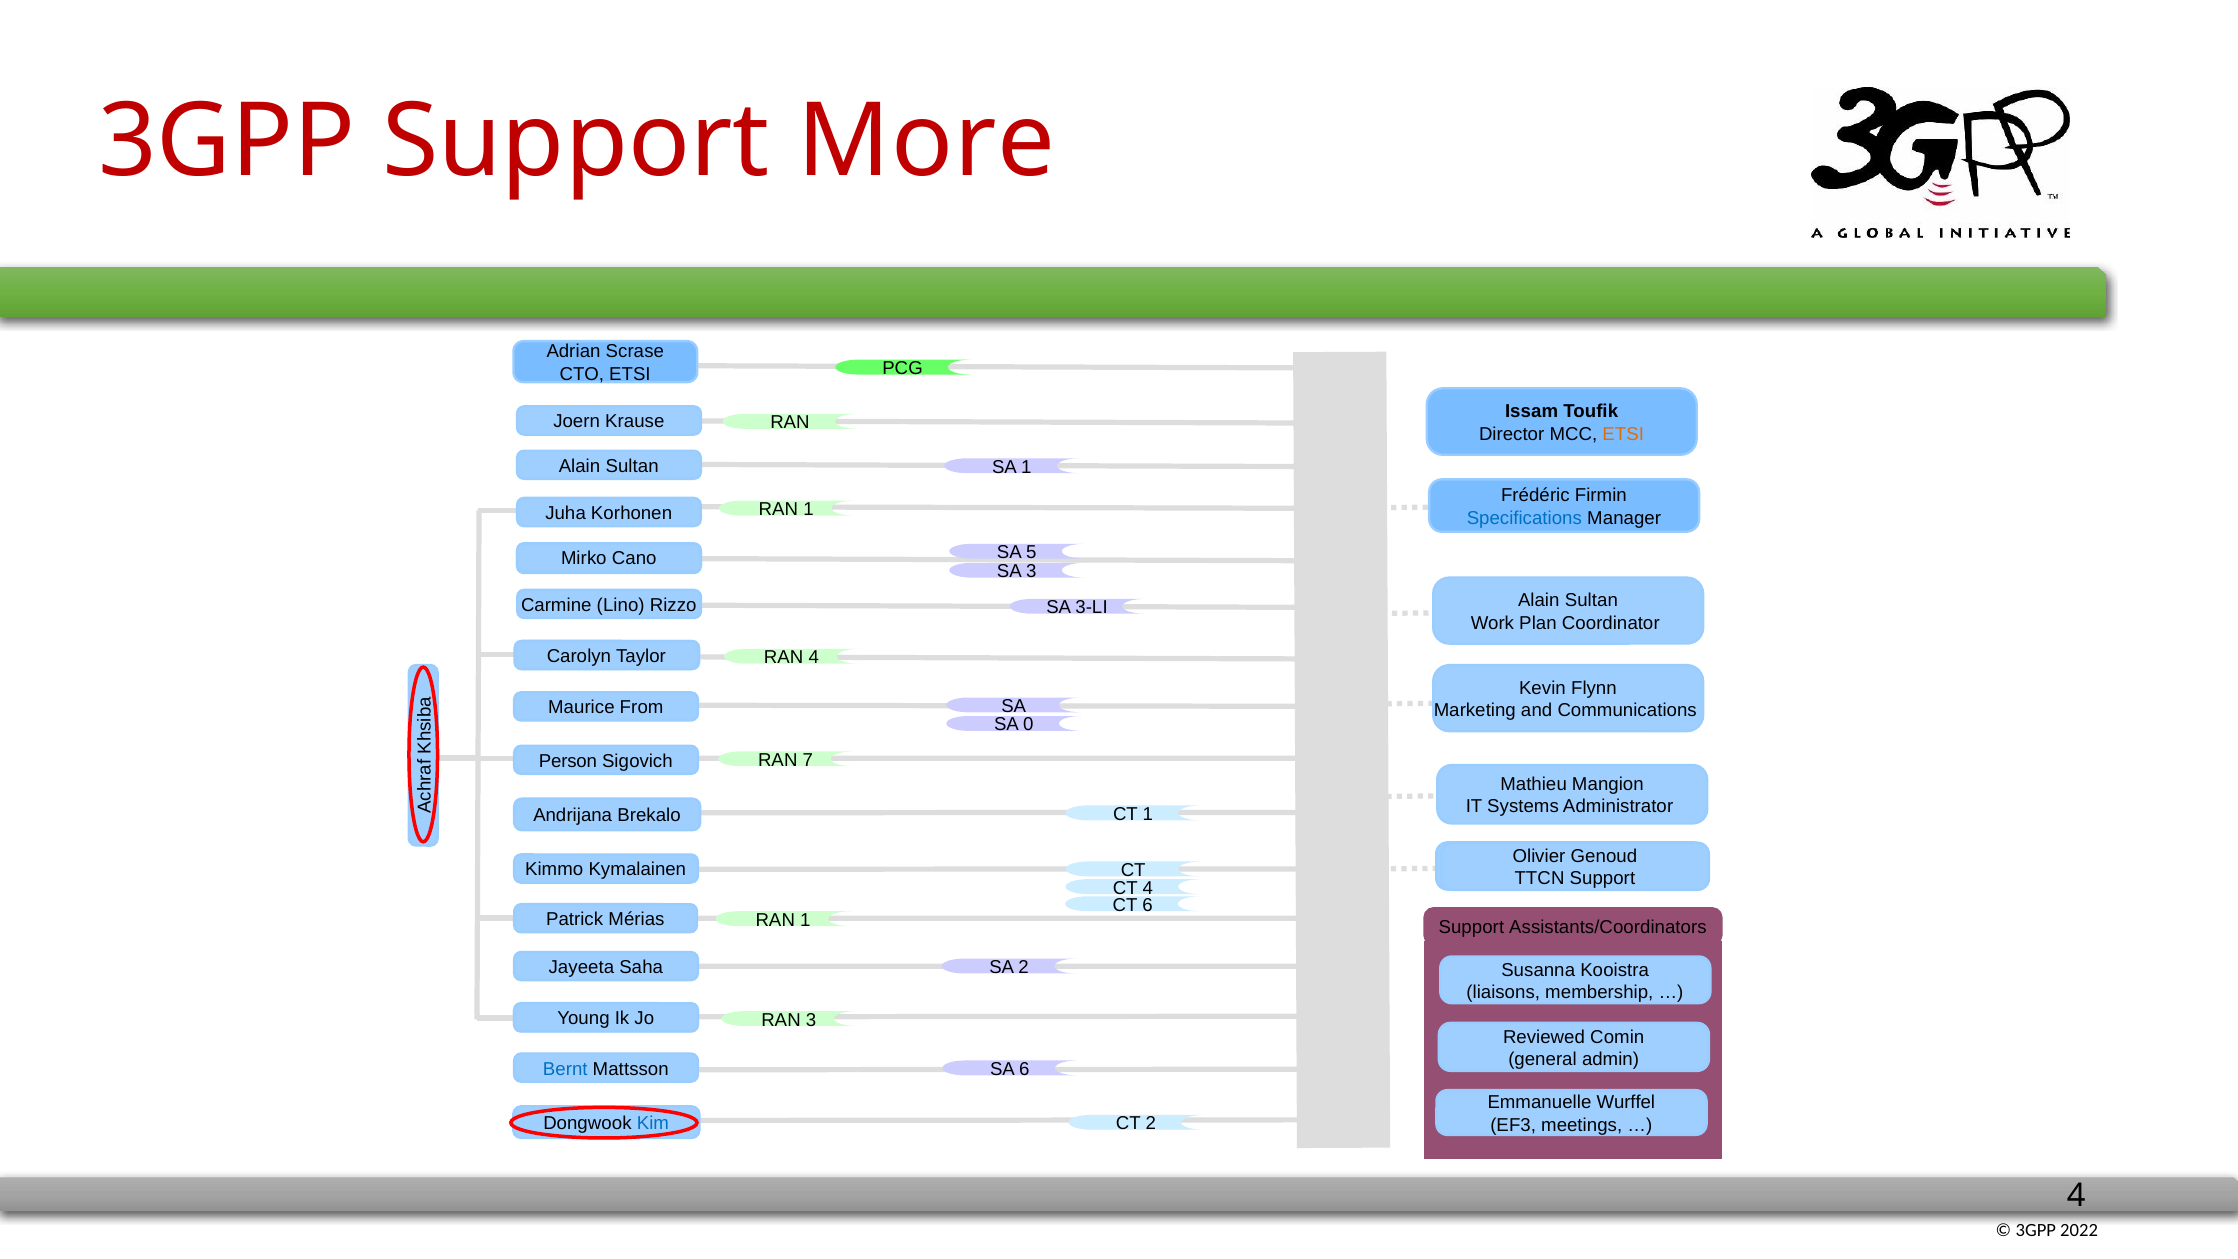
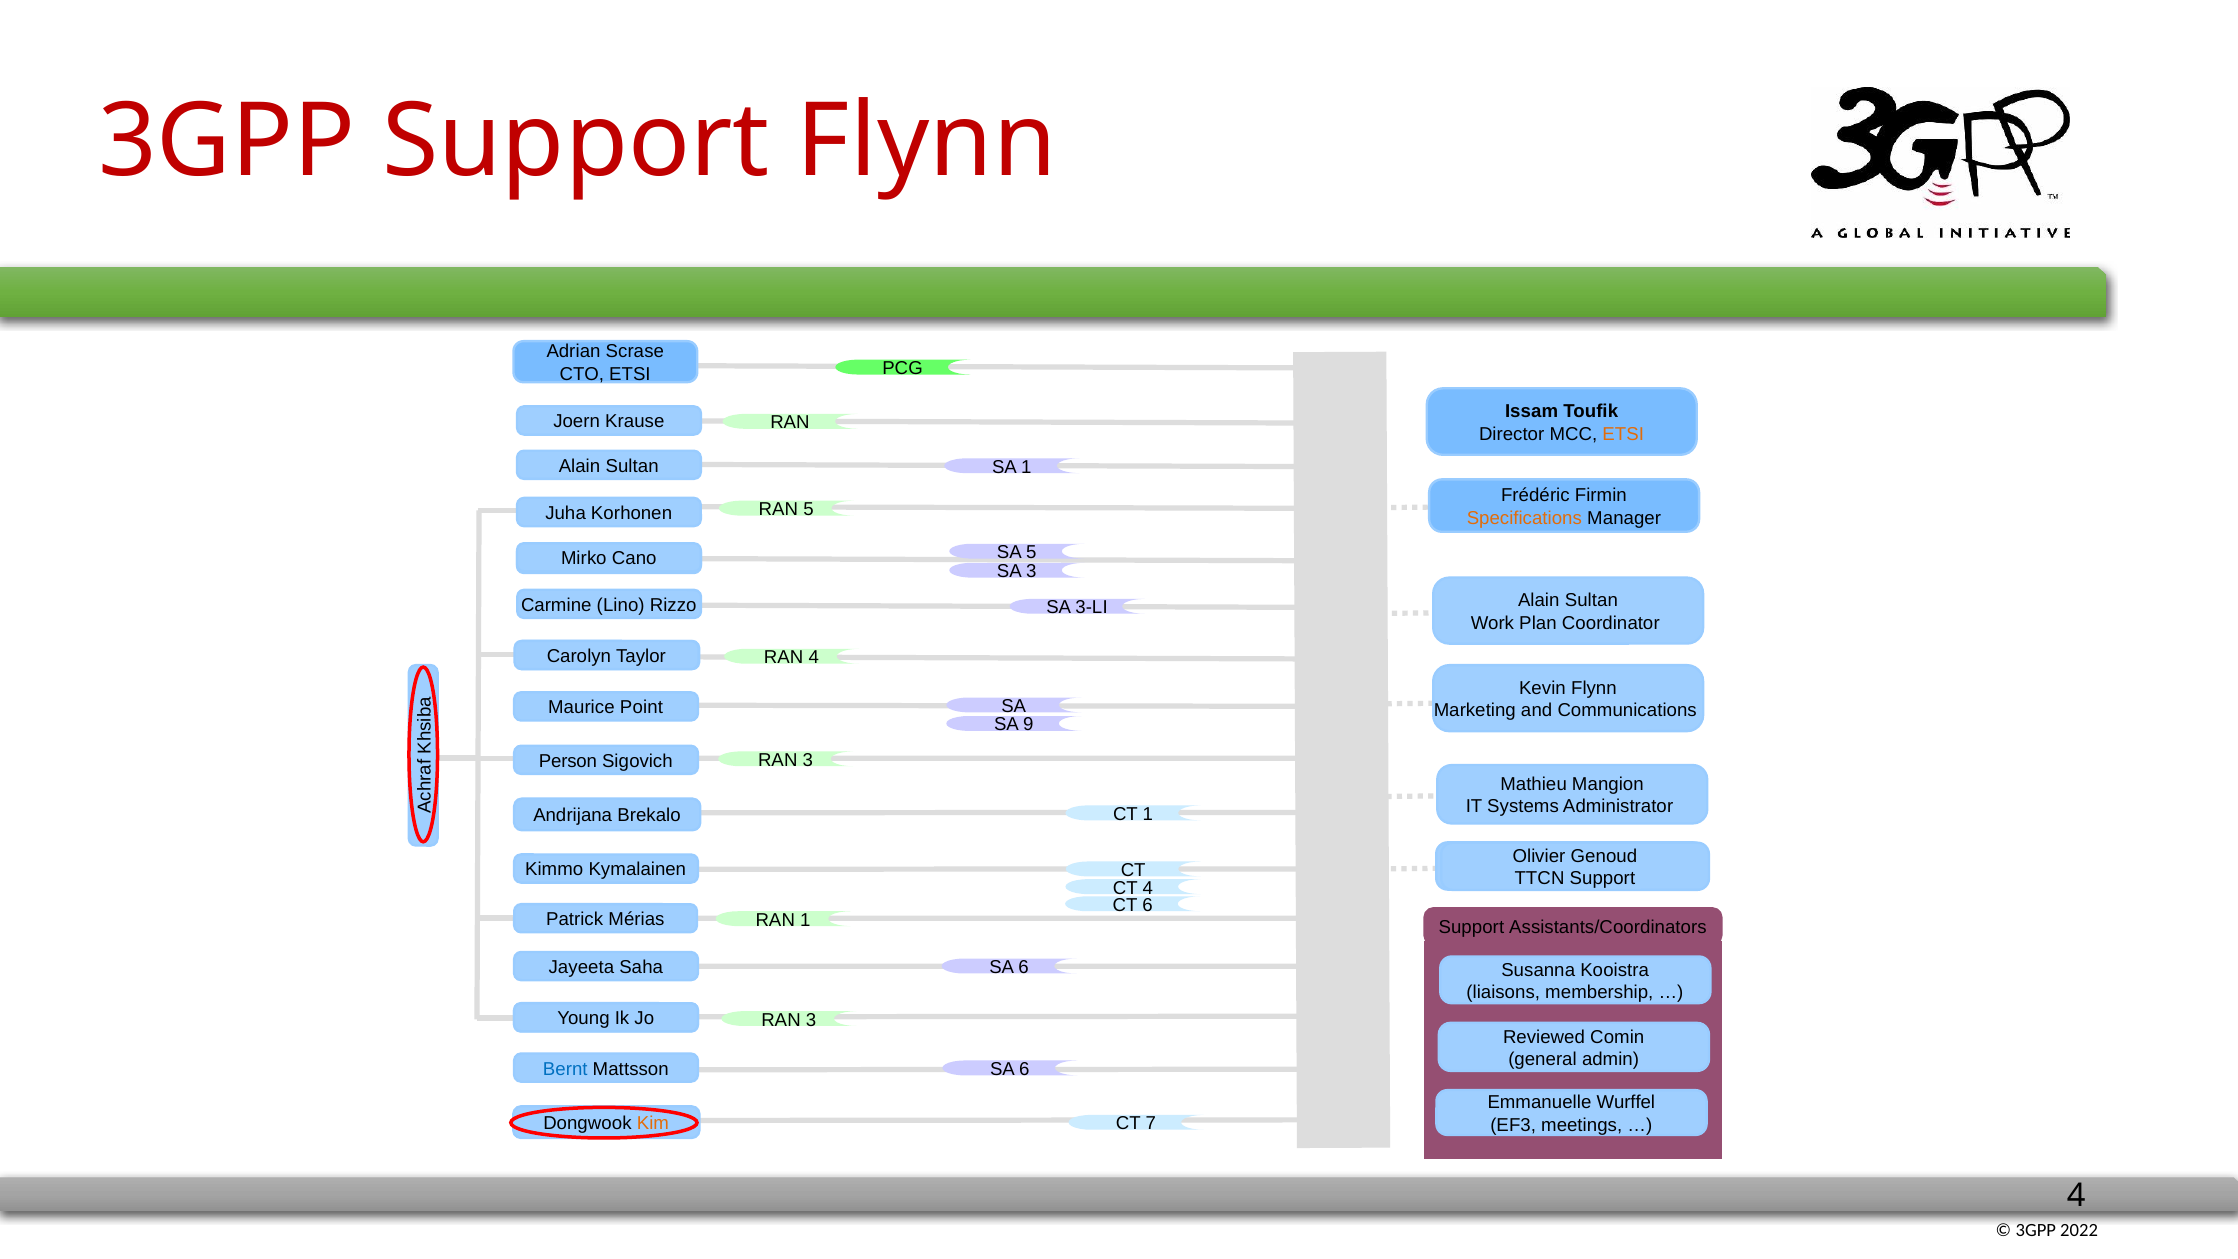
Support More: More -> Flynn
1 at (809, 509): 1 -> 5
Specifications colour: blue -> orange
From: From -> Point
0: 0 -> 9
Sigovich RAN 7: 7 -> 3
2 at (1024, 967): 2 -> 6
Kim colour: blue -> orange
CT 2: 2 -> 7
